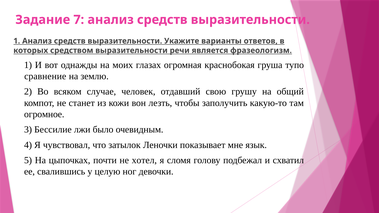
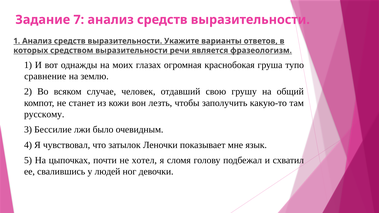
огромное: огромное -> русскому
целую: целую -> людей
